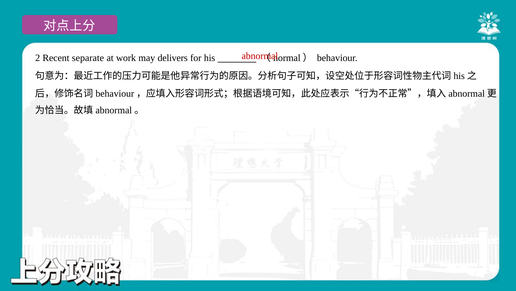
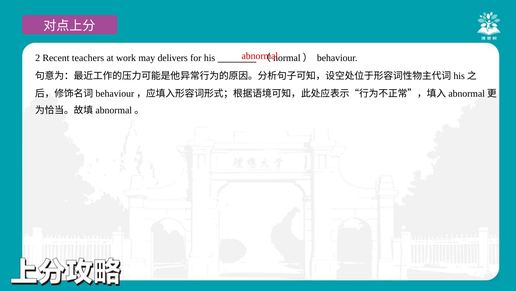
separate: separate -> teachers
